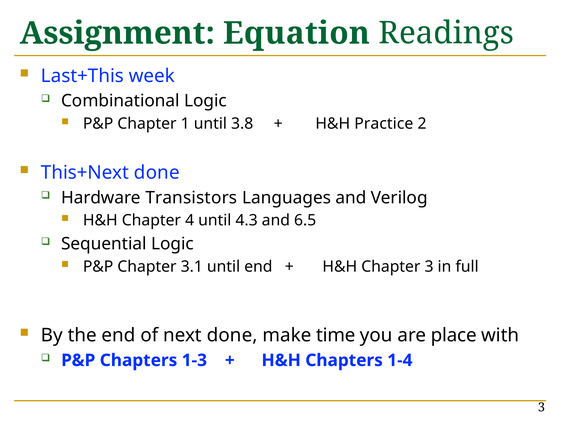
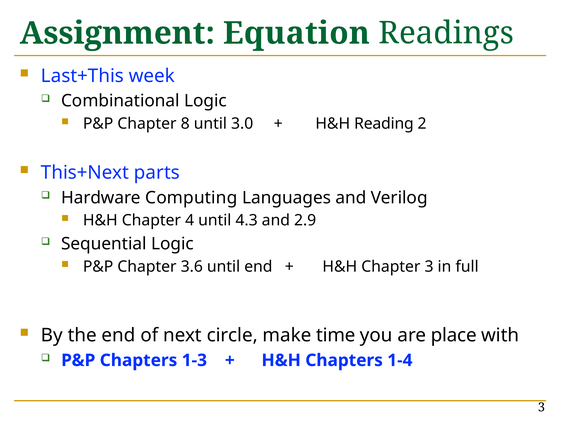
1: 1 -> 8
3.8: 3.8 -> 3.0
Practice: Practice -> Reading
This+Next done: done -> parts
Transistors: Transistors -> Computing
6.5: 6.5 -> 2.9
3.1: 3.1 -> 3.6
next done: done -> circle
